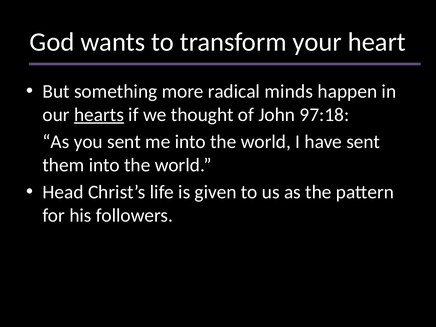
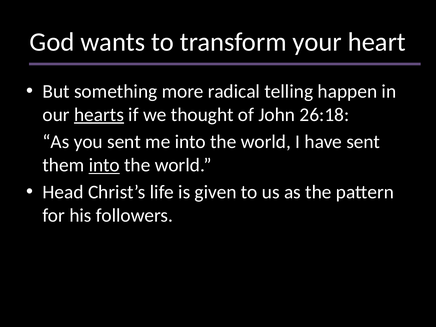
minds: minds -> telling
97:18: 97:18 -> 26:18
into at (104, 165) underline: none -> present
